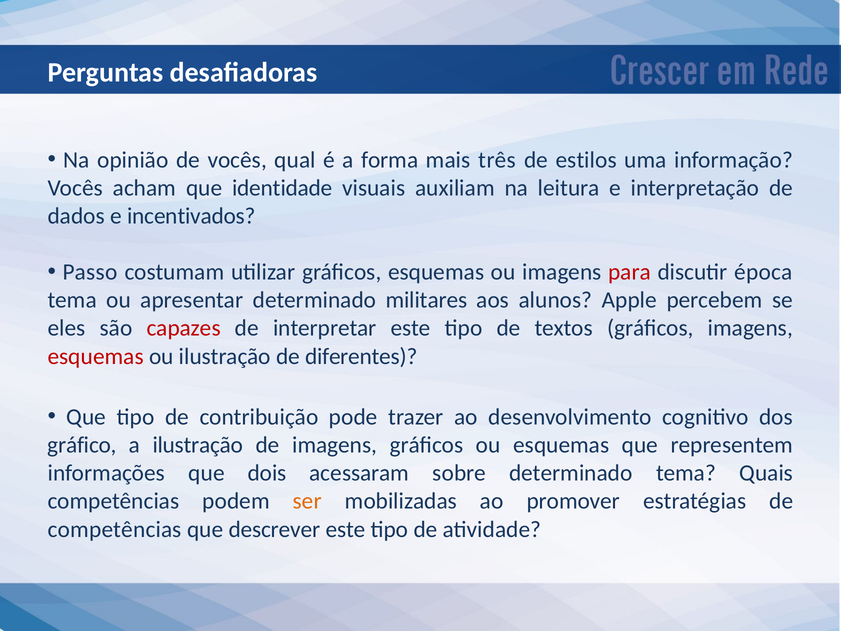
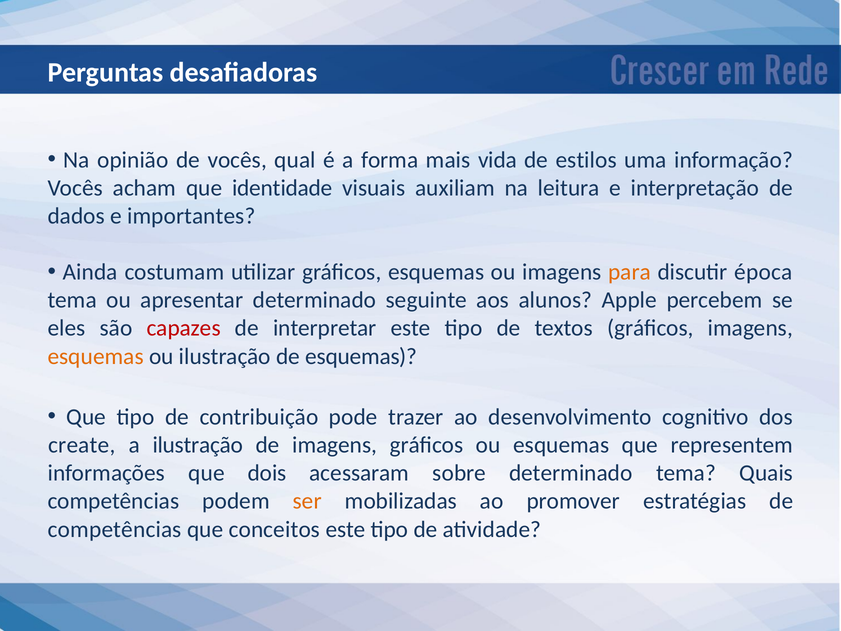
três: três -> vida
incentivados: incentivados -> importantes
Passo: Passo -> Ainda
para colour: red -> orange
militares: militares -> seguinte
esquemas at (96, 356) colour: red -> orange
de diferentes: diferentes -> esquemas
gráfico: gráfico -> create
descrever: descrever -> conceitos
